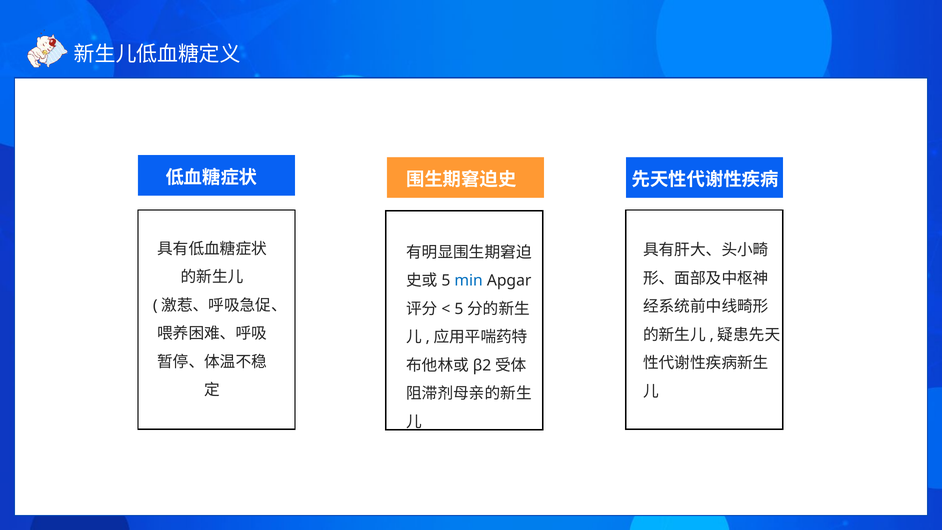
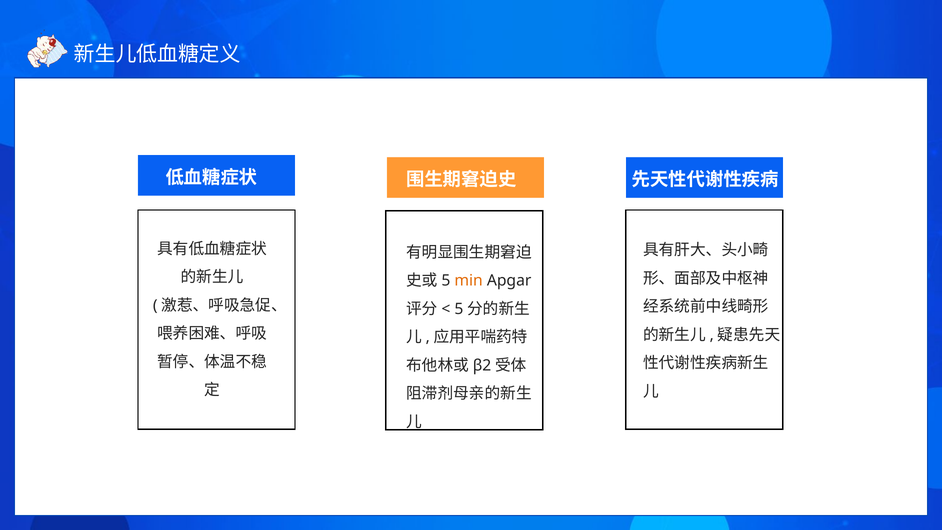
min colour: blue -> orange
